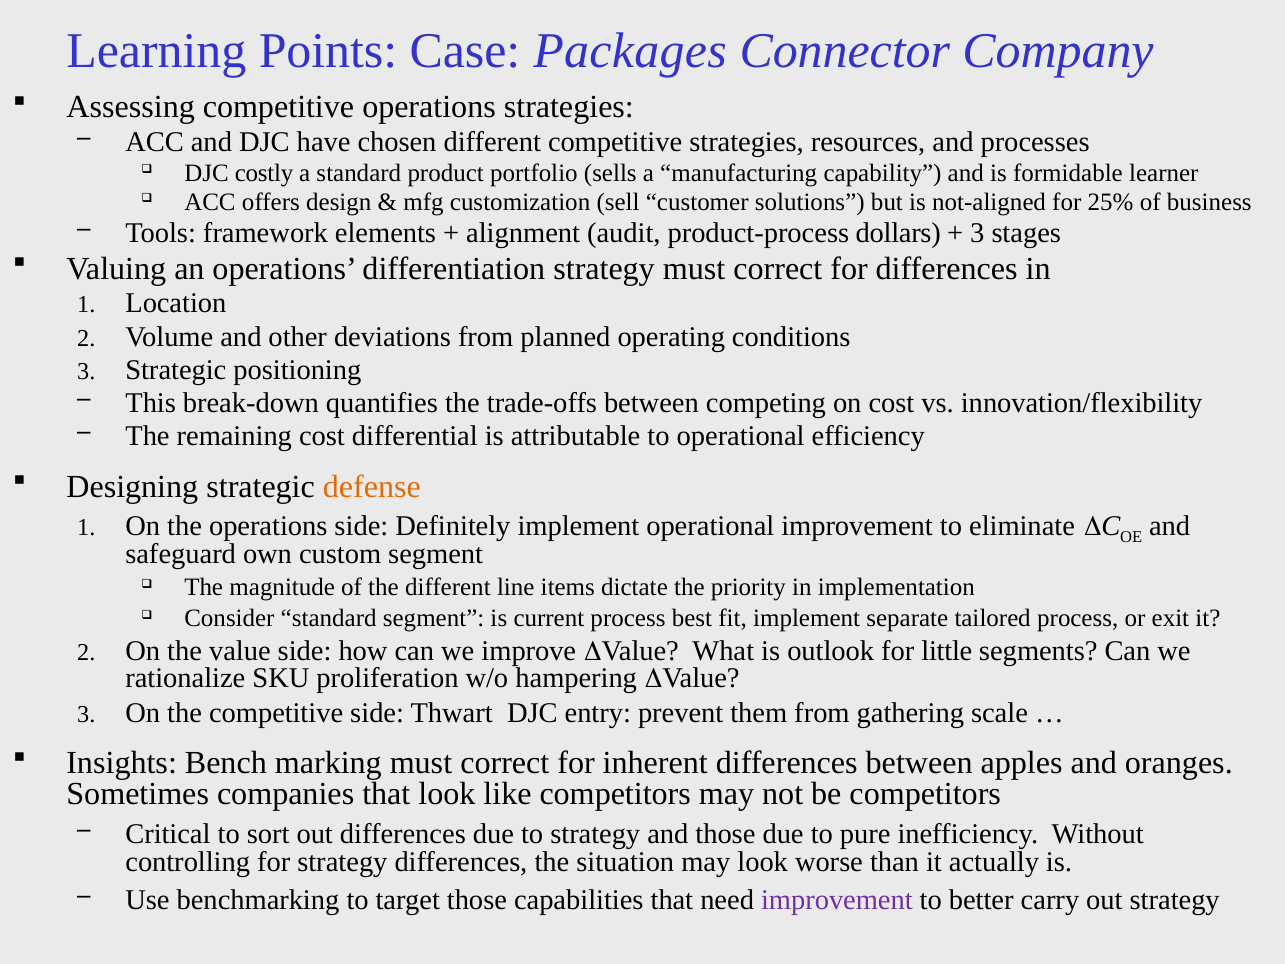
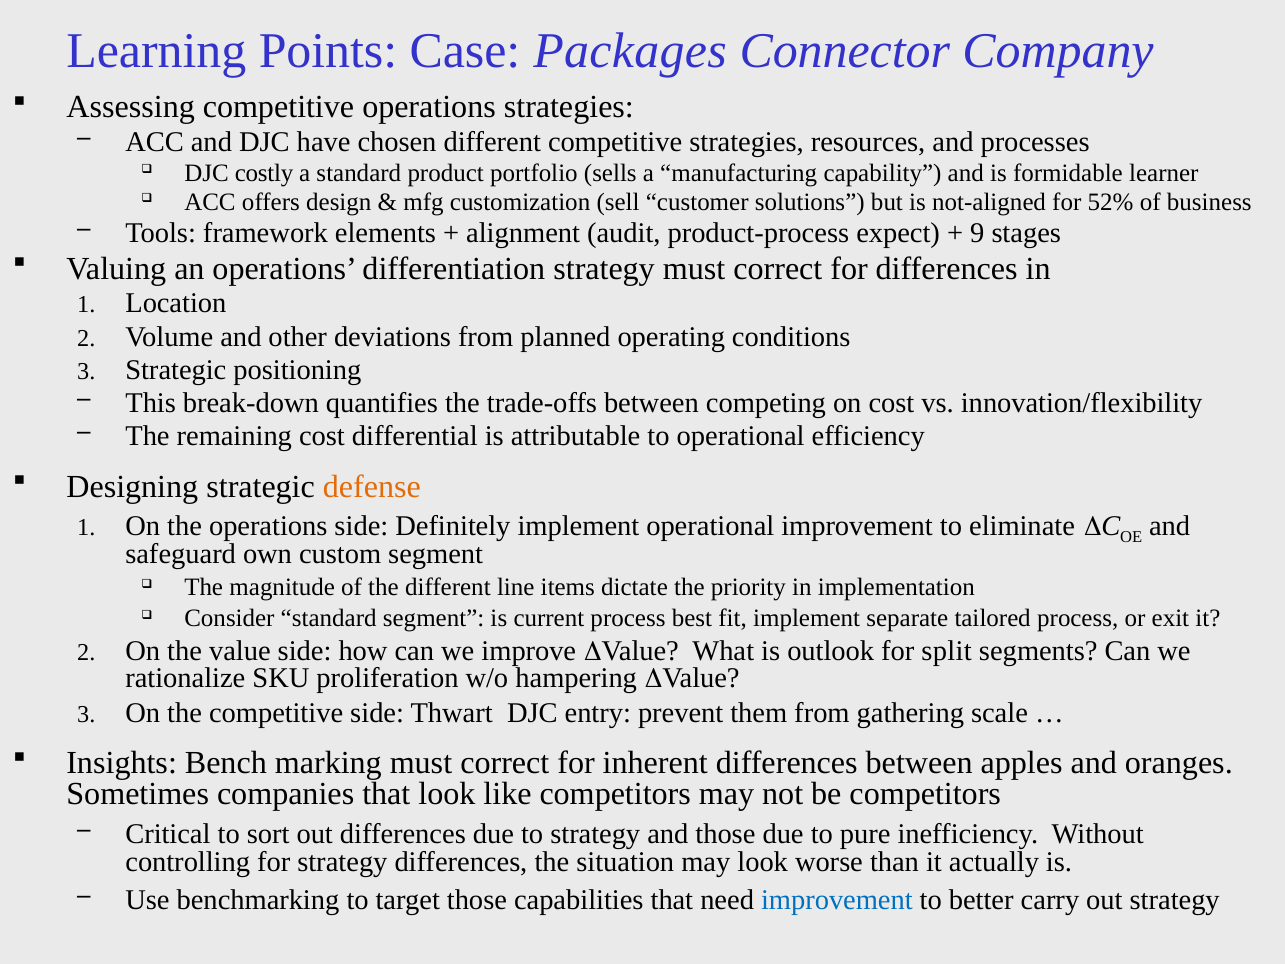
25%: 25% -> 52%
dollars: dollars -> expect
3 at (977, 233): 3 -> 9
little: little -> split
improvement at (837, 900) colour: purple -> blue
